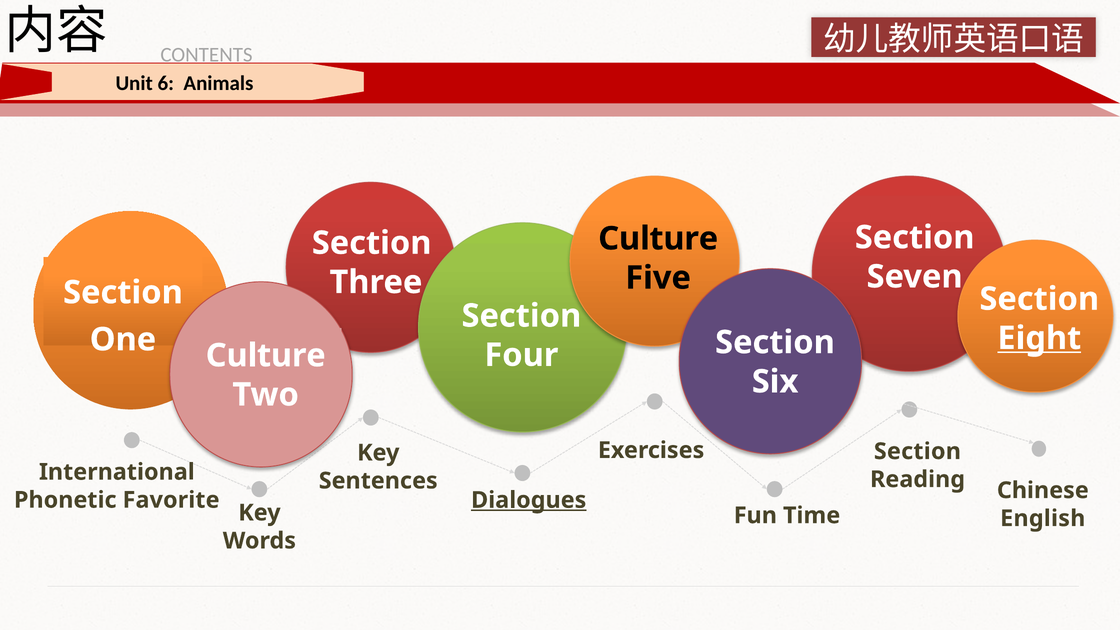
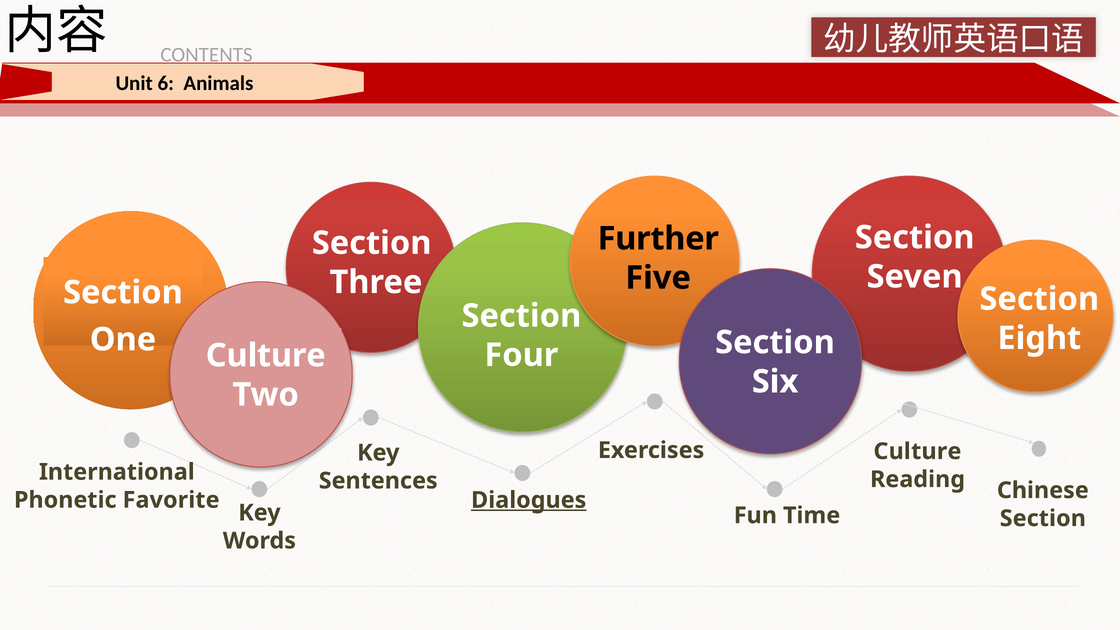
Culture at (658, 239): Culture -> Further
Eight underline: present -> none
Section at (917, 451): Section -> Culture
English at (1043, 518): English -> Section
